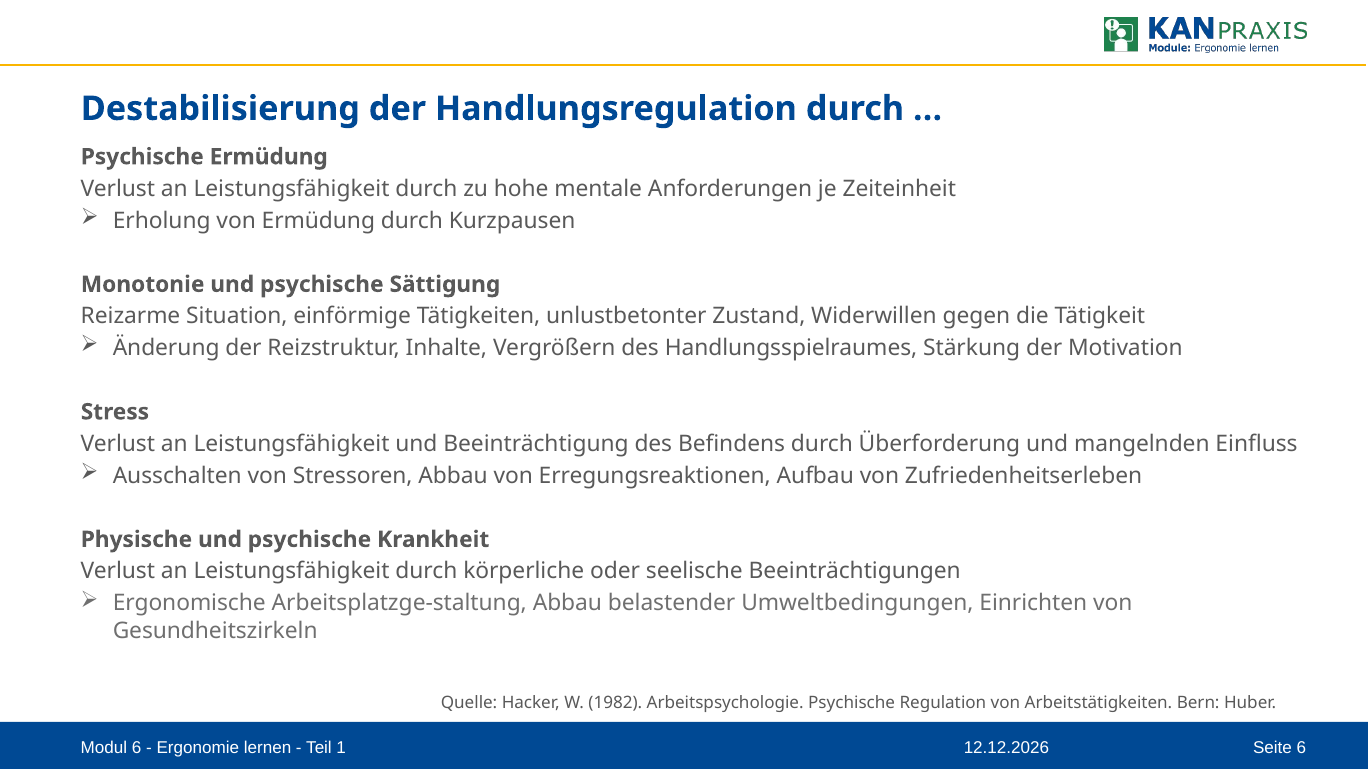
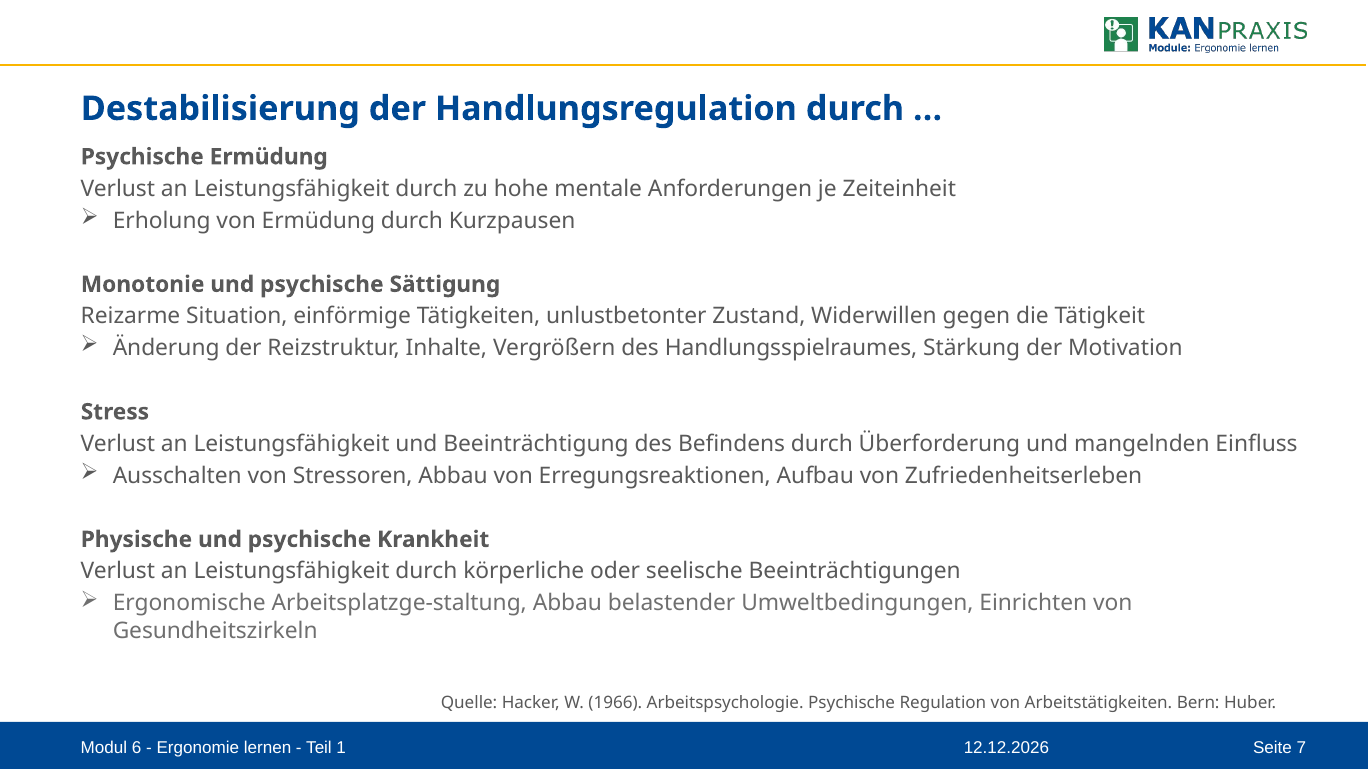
1982: 1982 -> 1966
Seite 6: 6 -> 7
